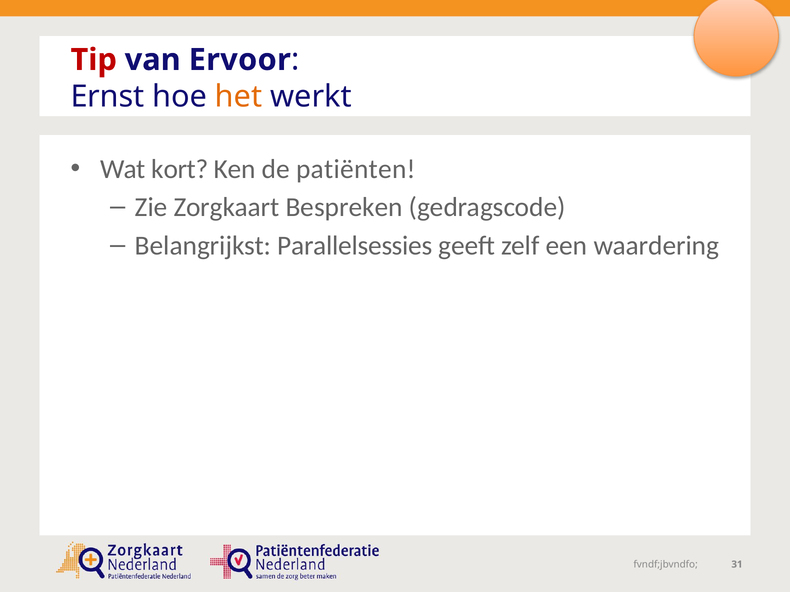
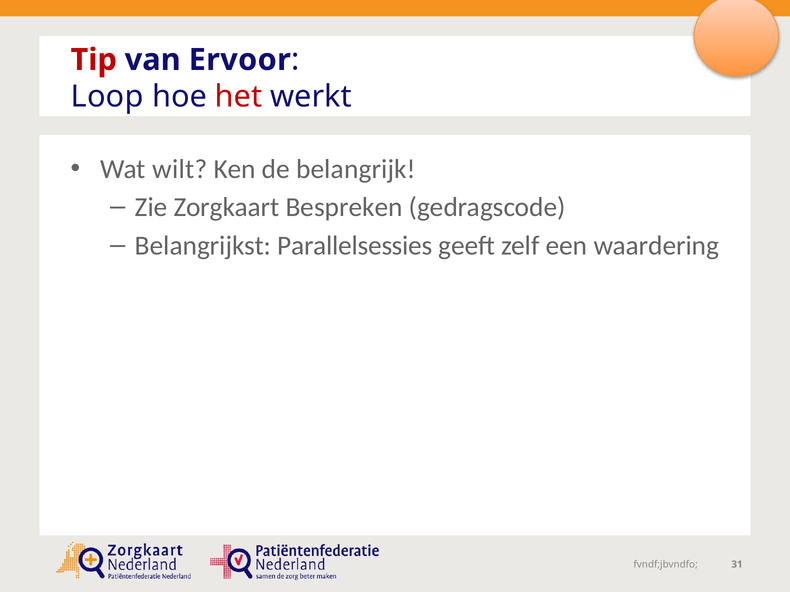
Ernst: Ernst -> Loop
het colour: orange -> red
kort: kort -> wilt
patiënten: patiënten -> belangrijk
